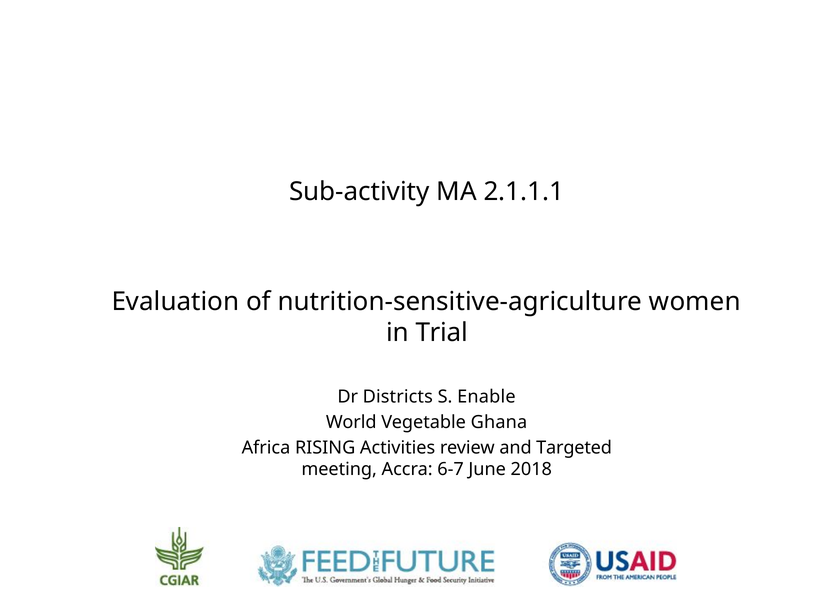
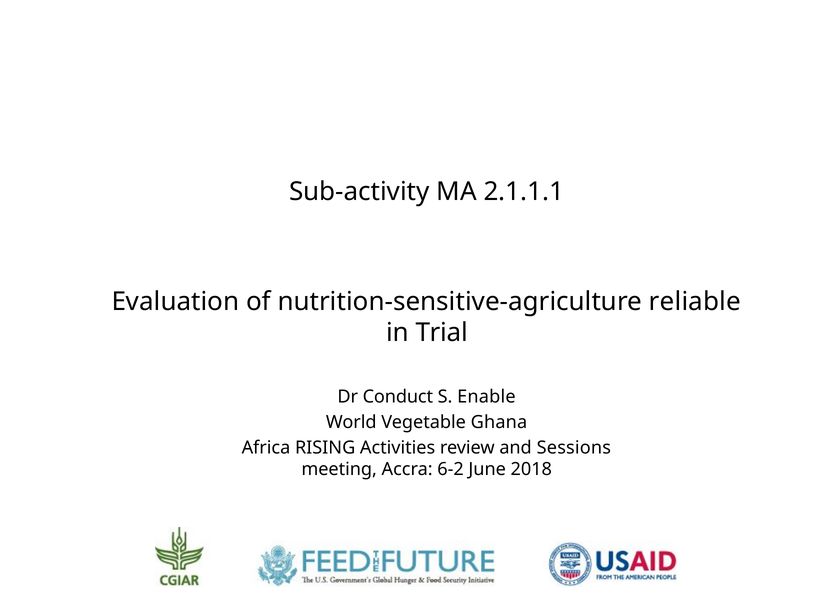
women: women -> reliable
Districts: Districts -> Conduct
Targeted: Targeted -> Sessions
6-7: 6-7 -> 6-2
